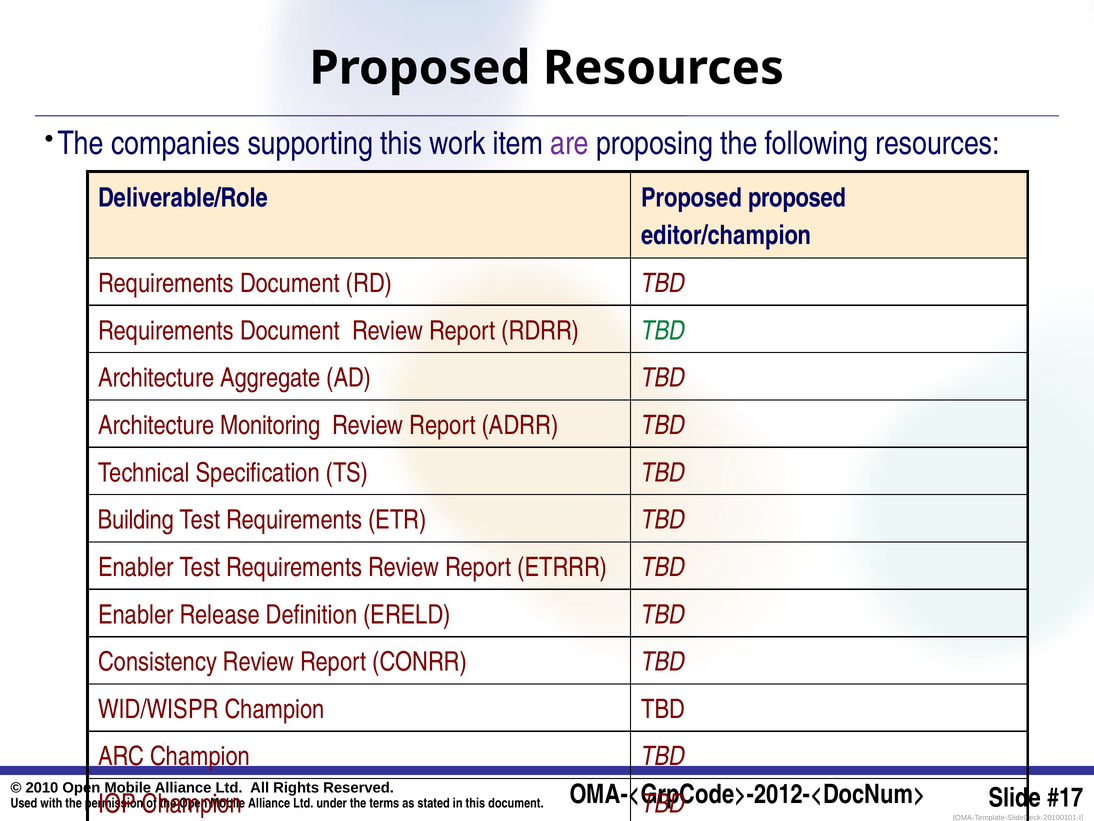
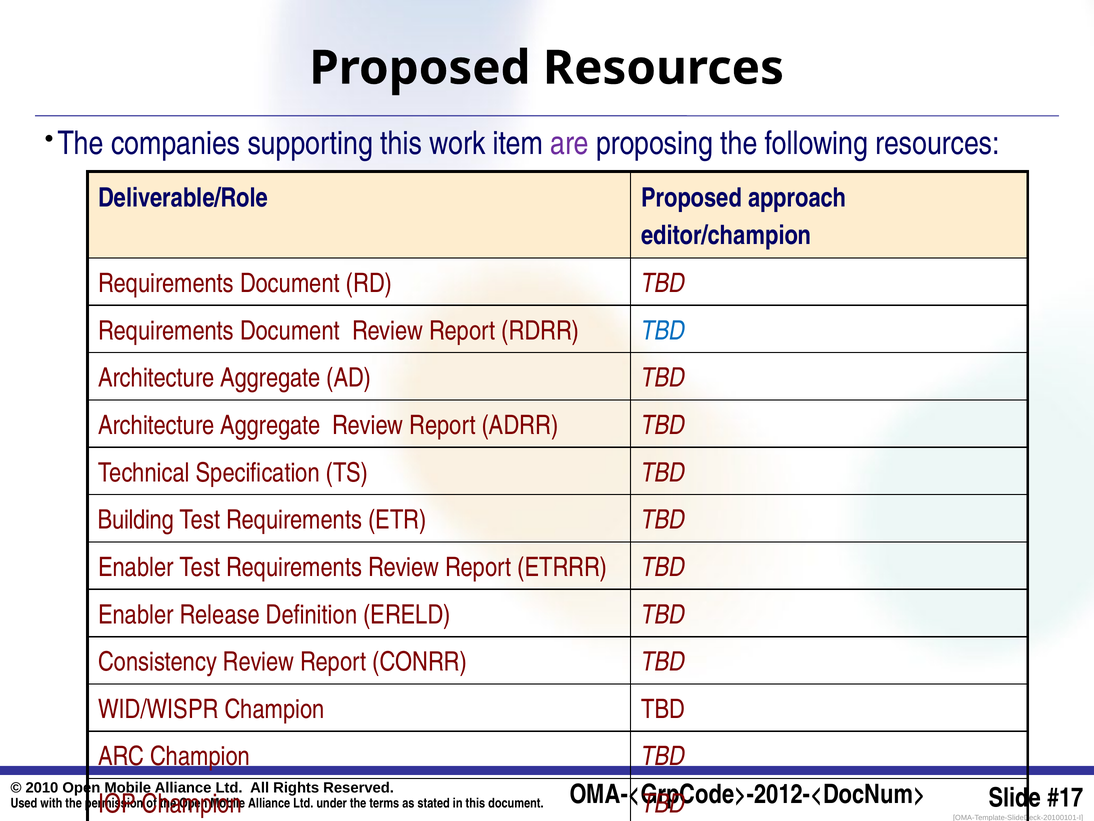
Proposed proposed: proposed -> approach
TBD at (663, 331) colour: green -> blue
Monitoring at (270, 425): Monitoring -> Aggregate
